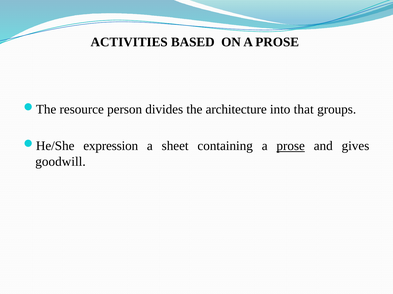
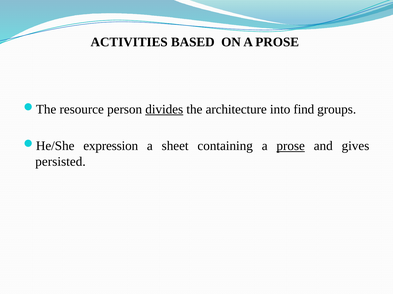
divides underline: none -> present
that: that -> find
goodwill: goodwill -> persisted
